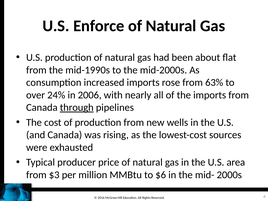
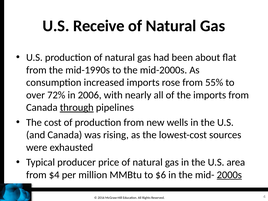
Enforce: Enforce -> Receive
63%: 63% -> 55%
24%: 24% -> 72%
$3: $3 -> $4
2000s underline: none -> present
